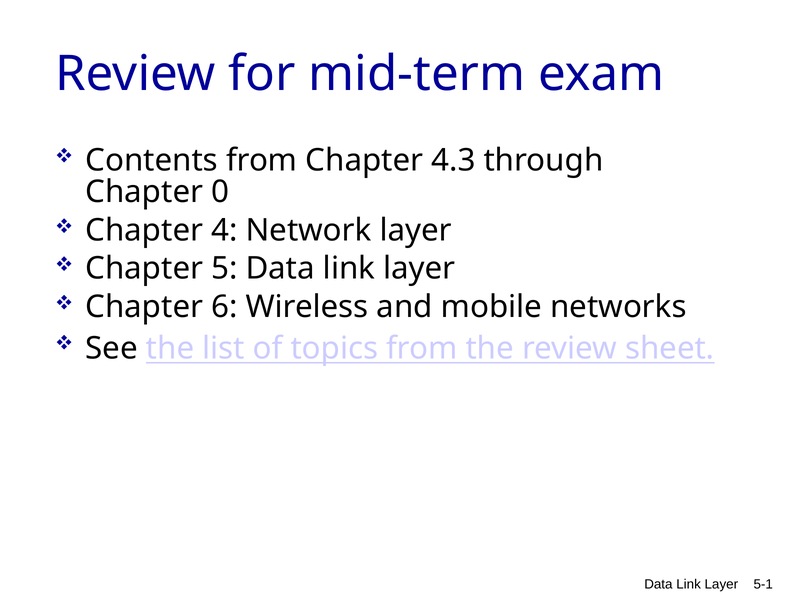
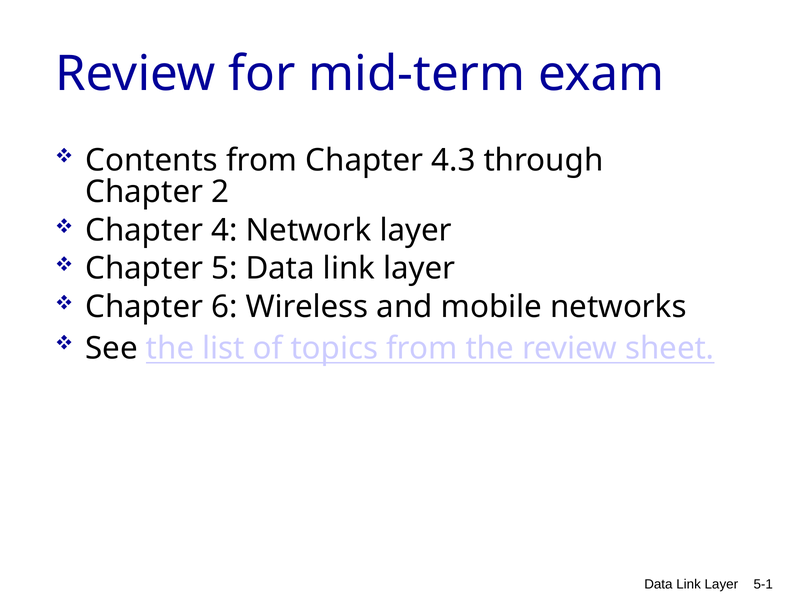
0: 0 -> 2
